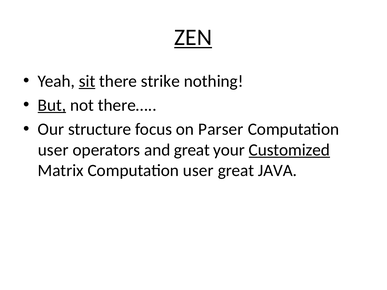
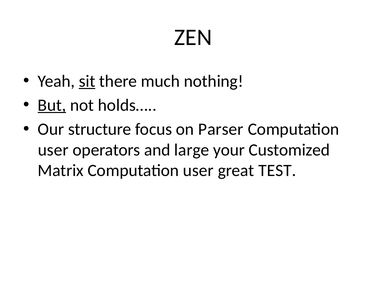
ZEN underline: present -> none
strike: strike -> much
there…: there… -> holds…
and great: great -> large
Customized underline: present -> none
JAVA: JAVA -> TEST
